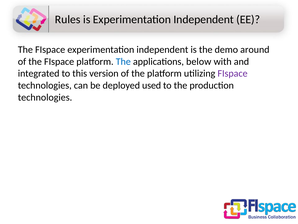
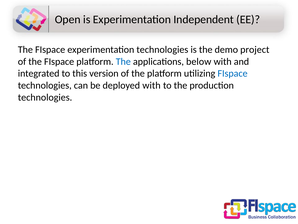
Rules: Rules -> Open
FIspace experimentation independent: independent -> technologies
around: around -> project
FIspace at (233, 73) colour: purple -> blue
deployed used: used -> with
